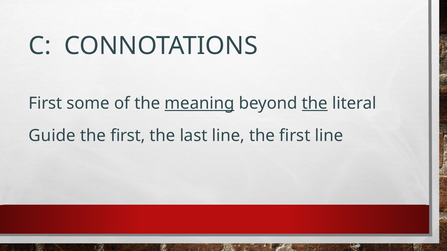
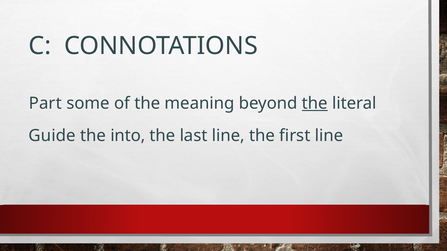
First at (45, 104): First -> Part
meaning underline: present -> none
first at (128, 136): first -> into
